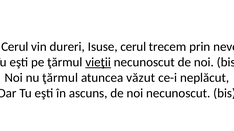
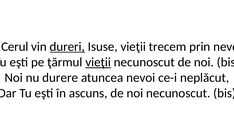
dureri underline: none -> present
Isuse cerul: cerul -> vieţii
nu ţărmul: ţărmul -> durere
atuncea văzut: văzut -> nevoi
